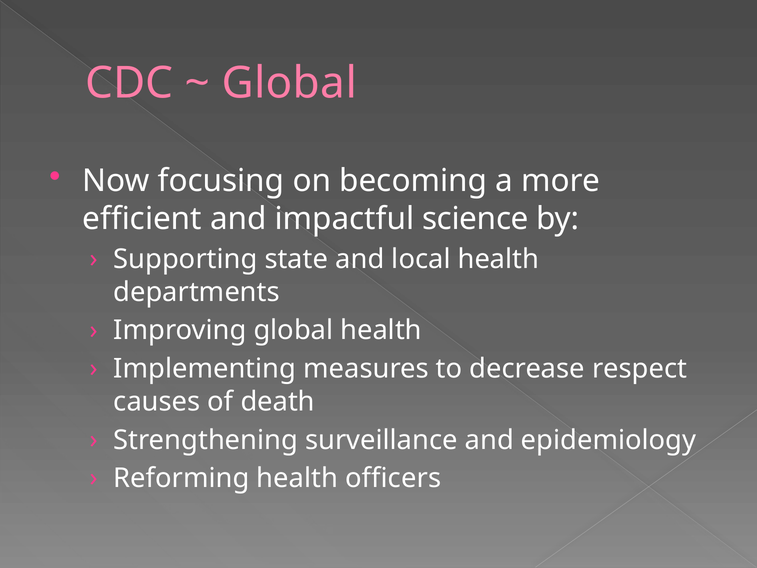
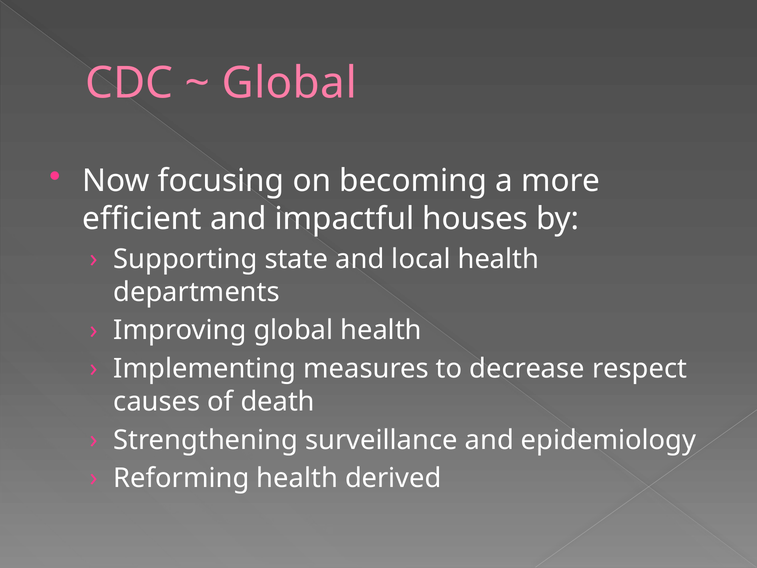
science: science -> houses
officers: officers -> derived
